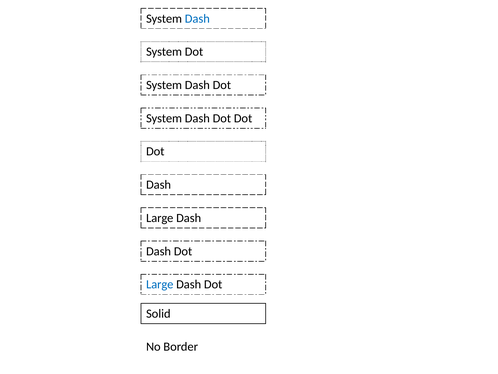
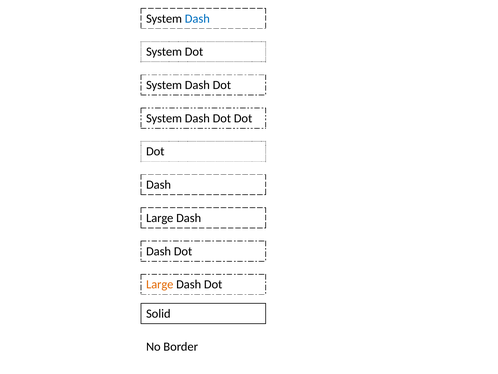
Large at (160, 284) colour: blue -> orange
